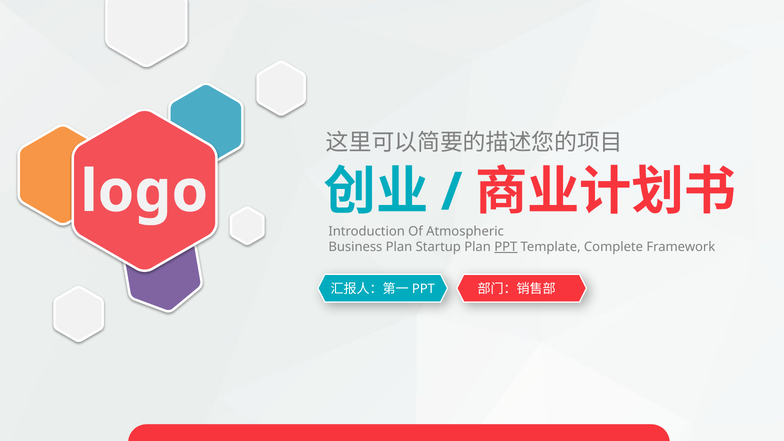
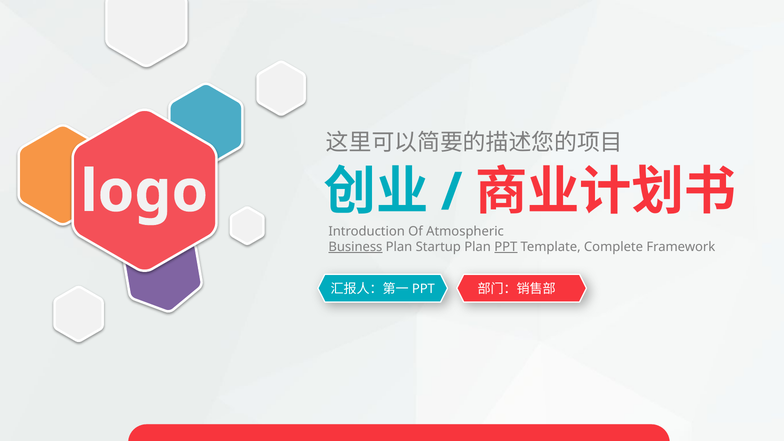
Business underline: none -> present
